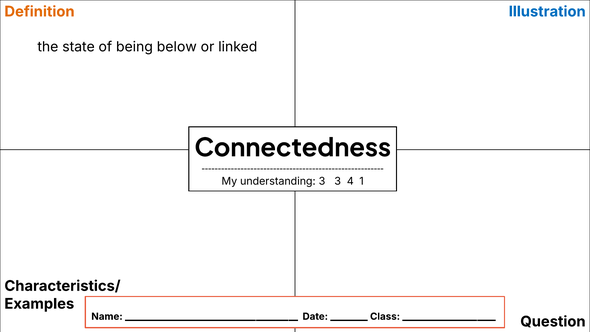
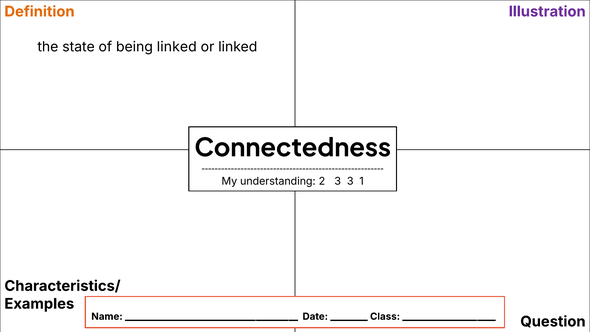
Illustration colour: blue -> purple
being below: below -> linked
understanding 3: 3 -> 2
3 4: 4 -> 3
